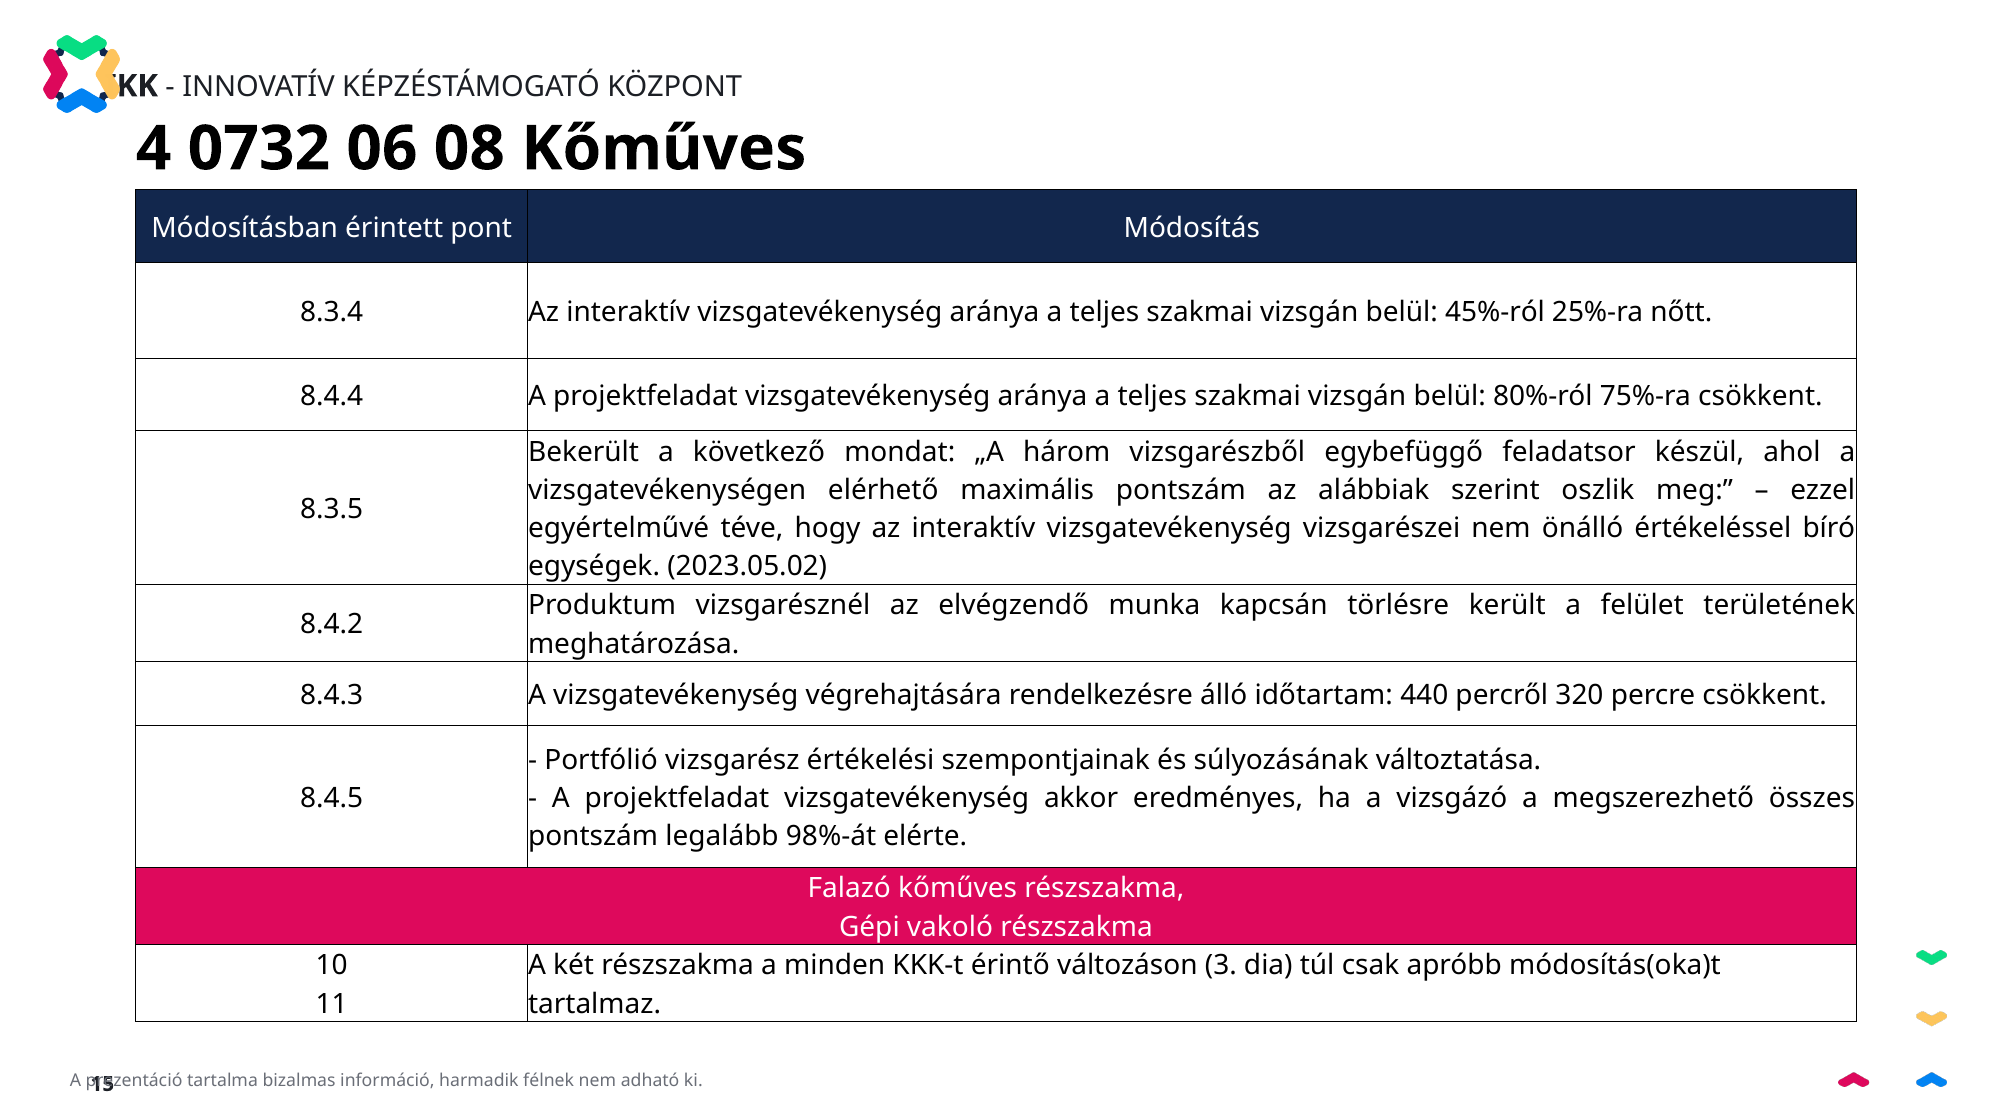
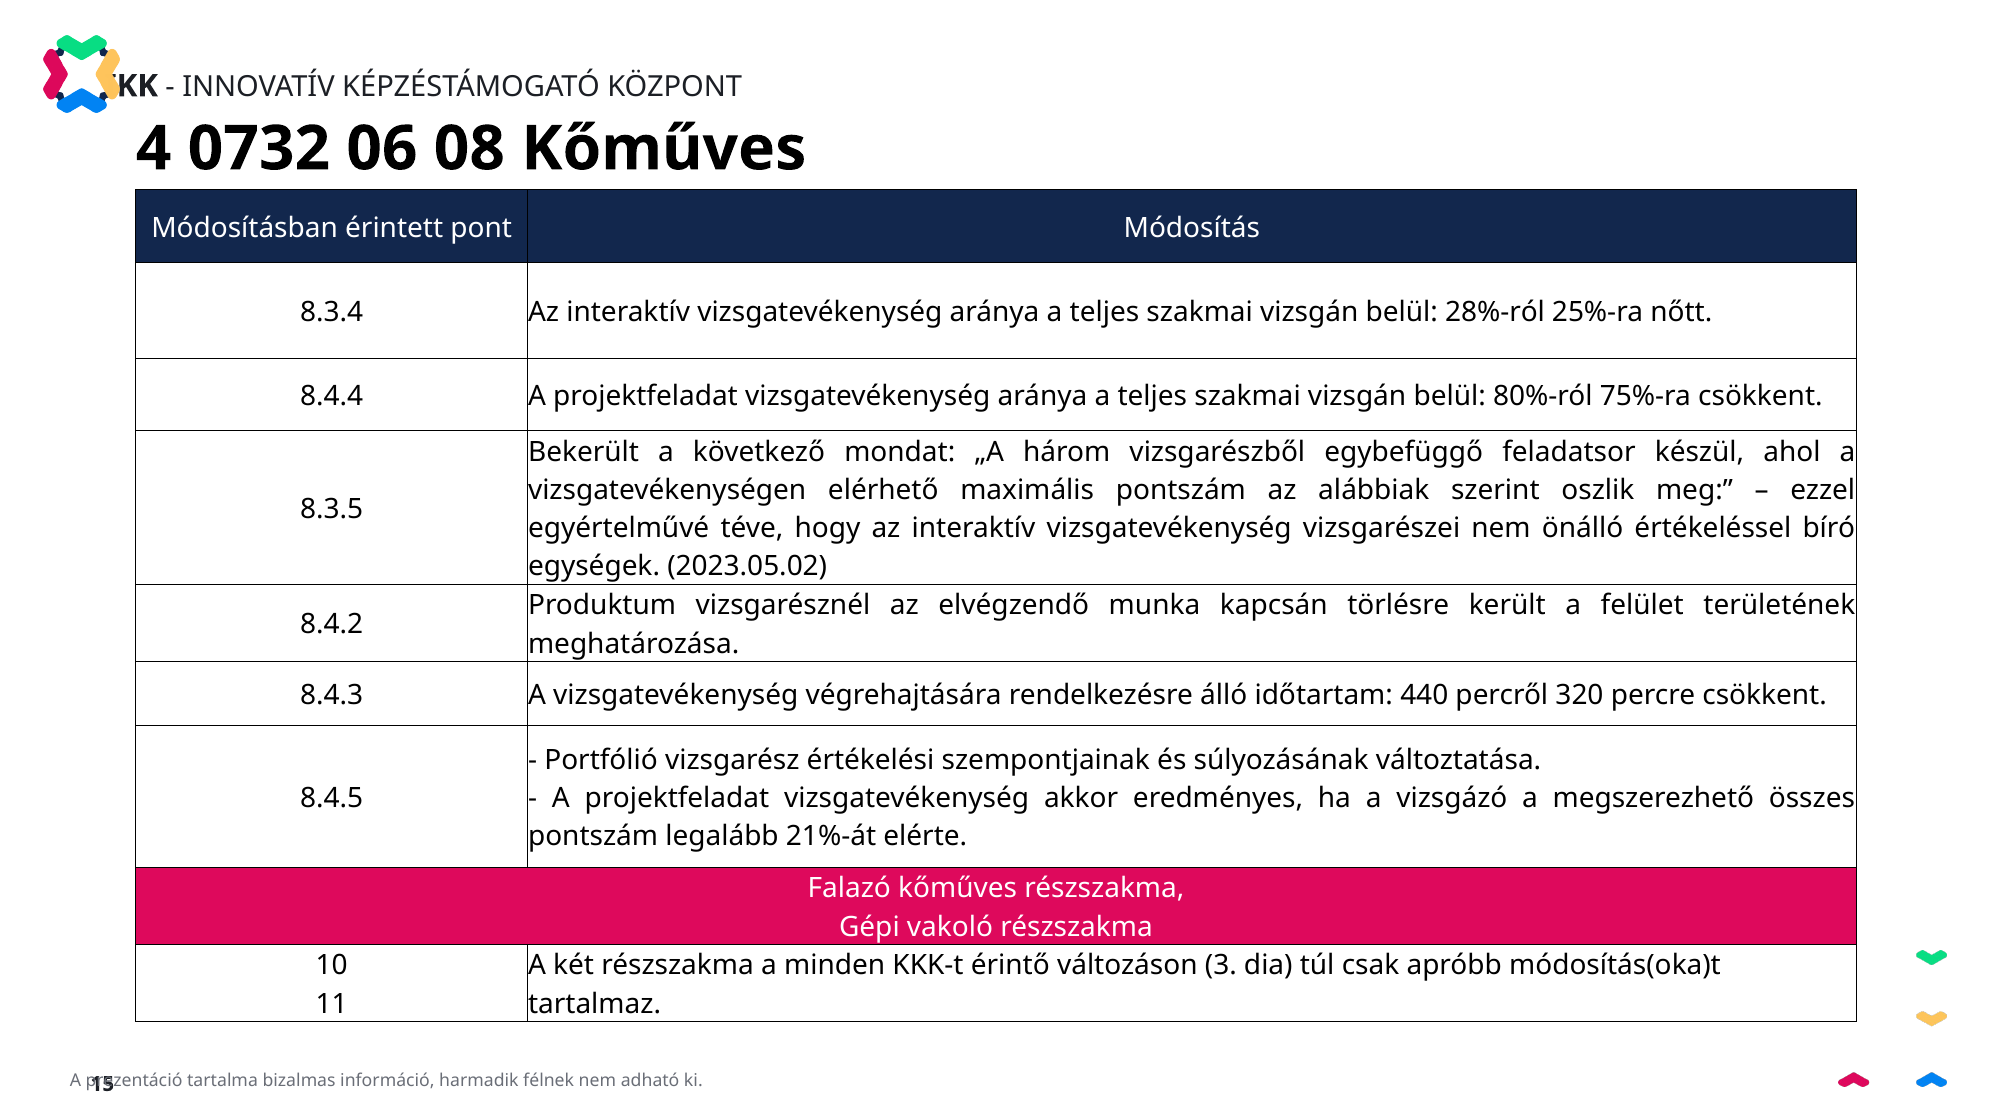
45%-ról: 45%-ról -> 28%-ról
98%-át: 98%-át -> 21%-át
